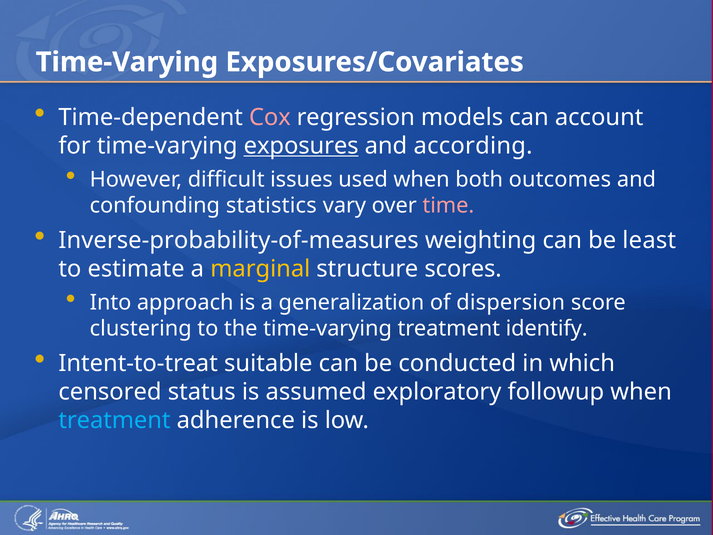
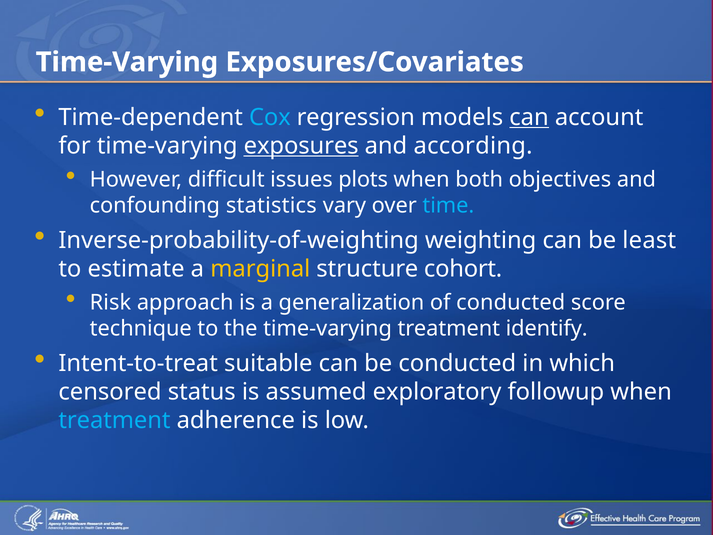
Cox colour: pink -> light blue
can at (529, 117) underline: none -> present
used: used -> plots
outcomes: outcomes -> objectives
time colour: pink -> light blue
Inverse-probability-of-measures: Inverse-probability-of-measures -> Inverse-probability-of-weighting
scores: scores -> cohort
Into: Into -> Risk
of dispersion: dispersion -> conducted
clustering: clustering -> technique
